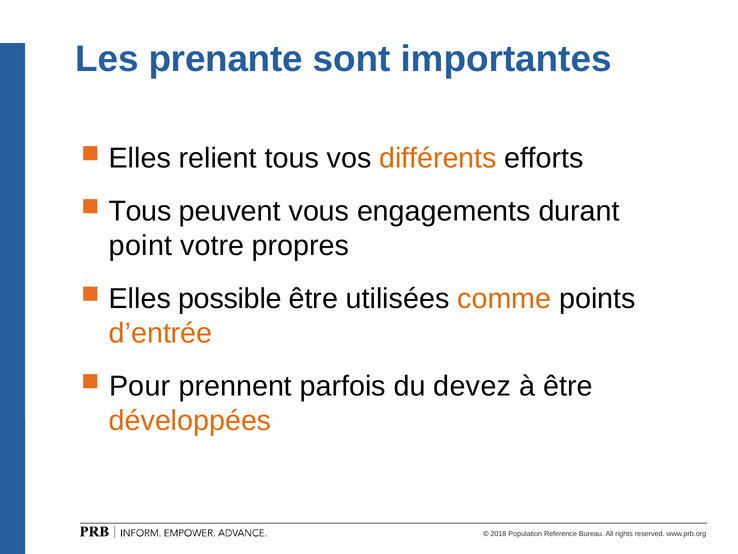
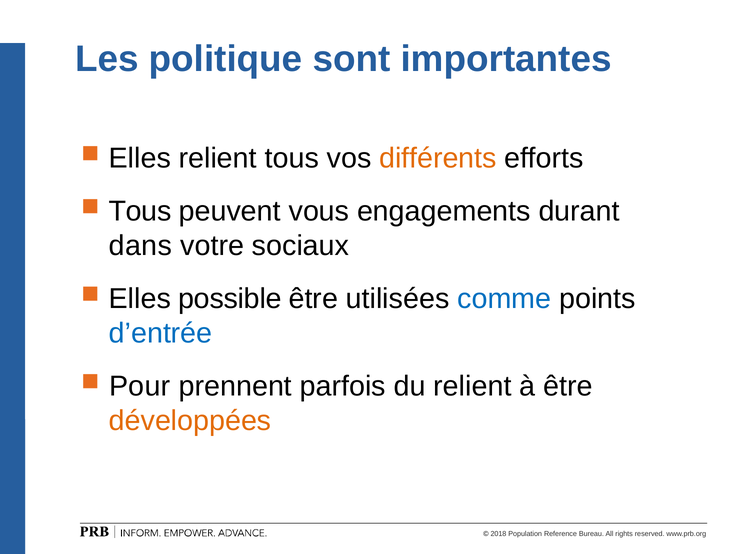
prenante: prenante -> politique
point: point -> dans
propres: propres -> sociaux
comme colour: orange -> blue
d’entrée colour: orange -> blue
du devez: devez -> relient
